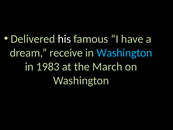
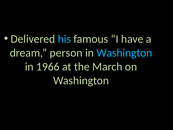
his colour: white -> light blue
receive: receive -> person
1983: 1983 -> 1966
